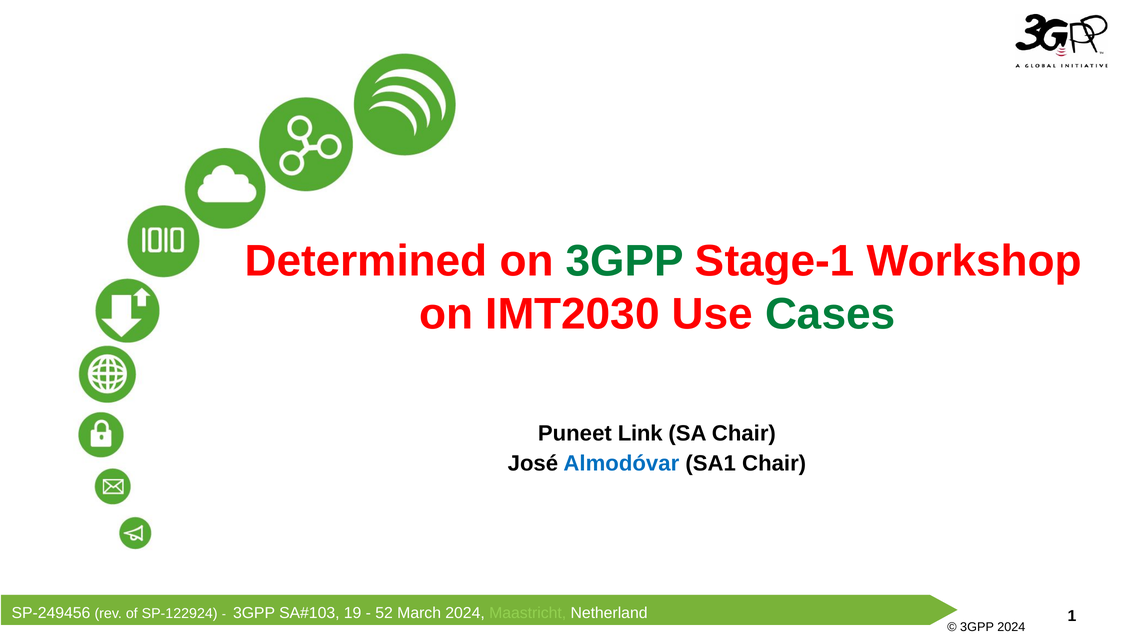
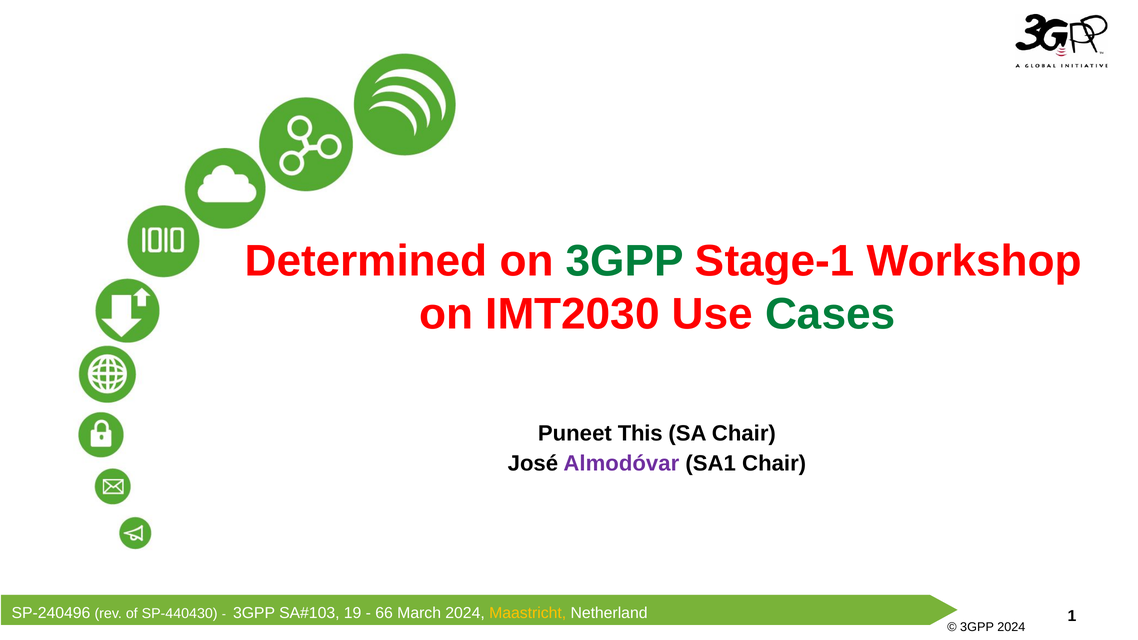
Link: Link -> This
Almodóvar colour: blue -> purple
SP-249456: SP-249456 -> SP-240496
SP-122924: SP-122924 -> SP-440430
52: 52 -> 66
Maastricht colour: light green -> yellow
